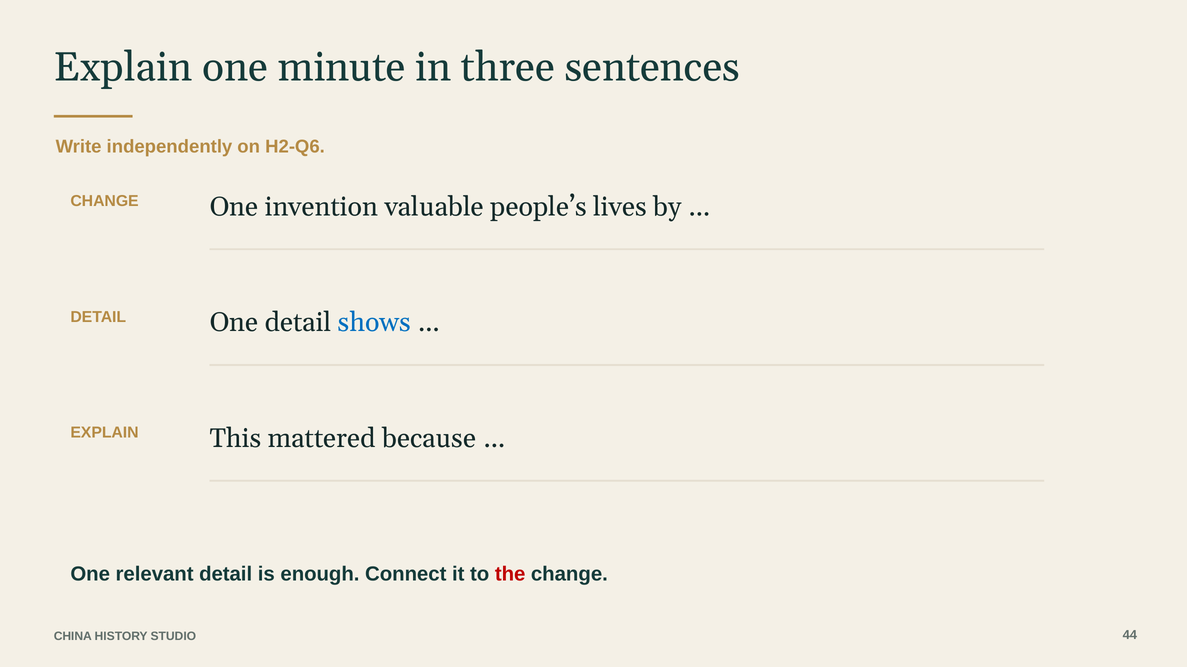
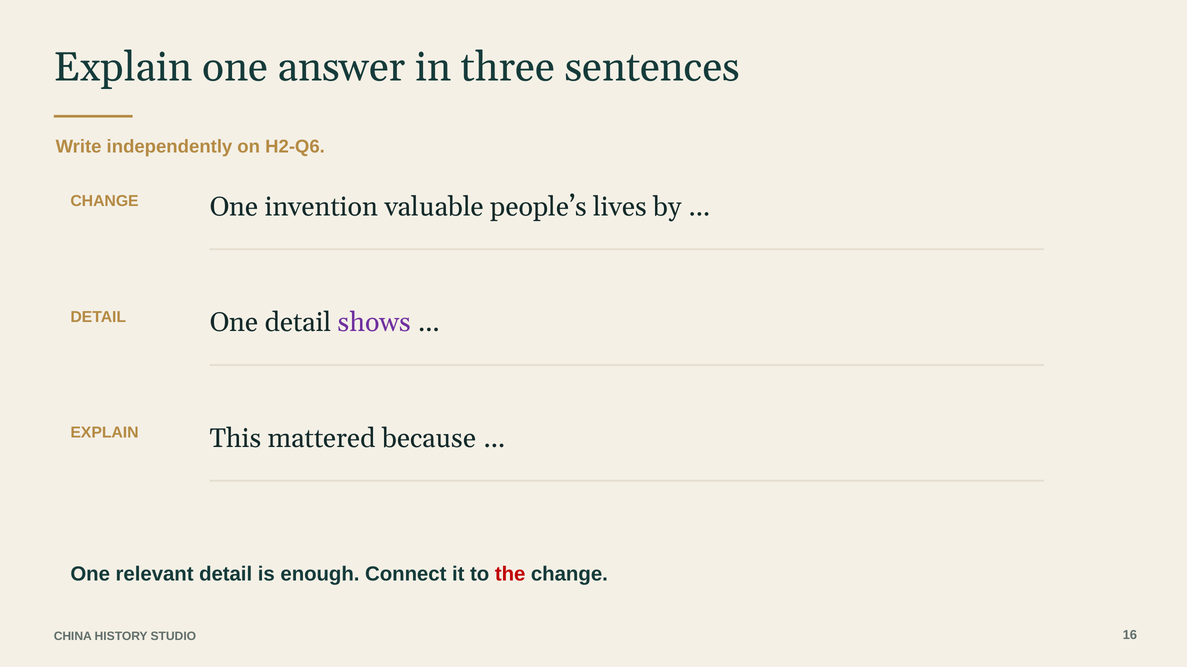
minute: minute -> answer
shows colour: blue -> purple
44: 44 -> 16
